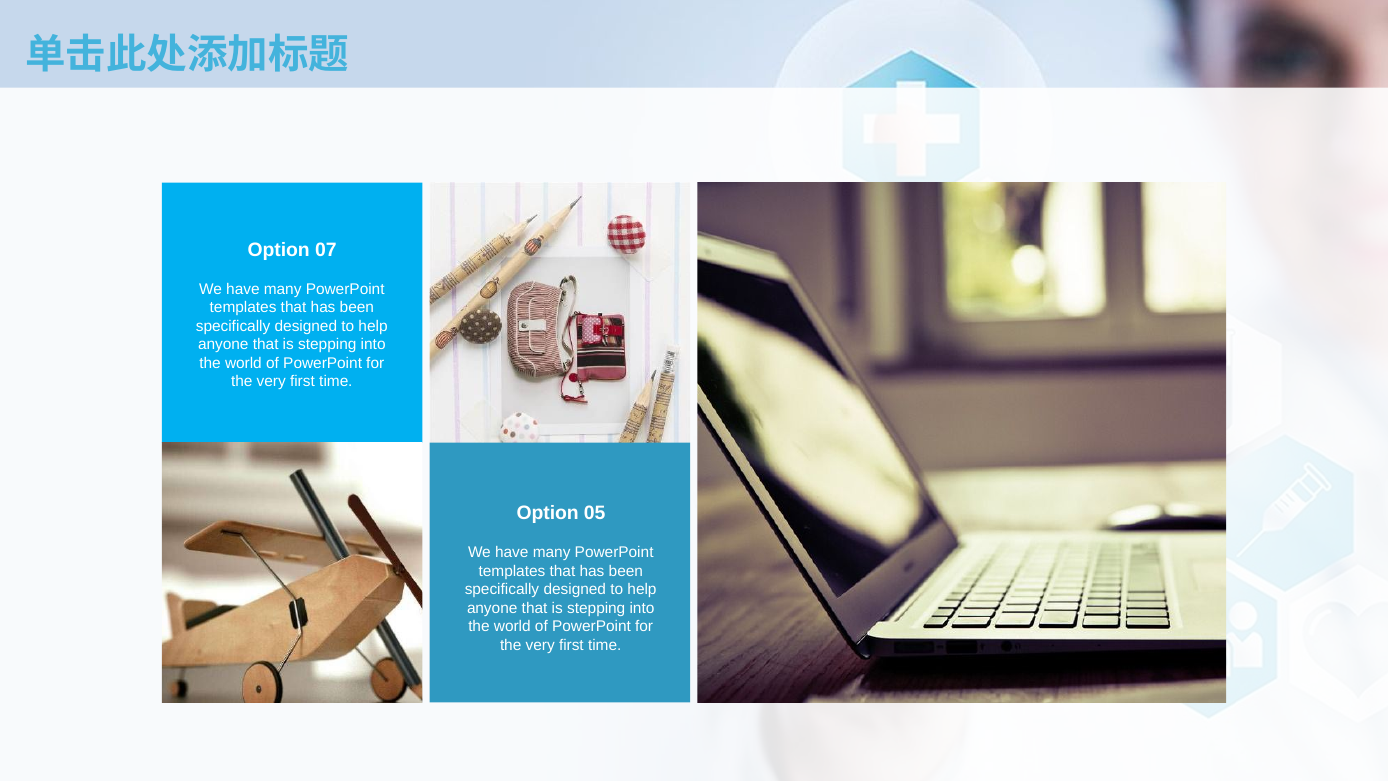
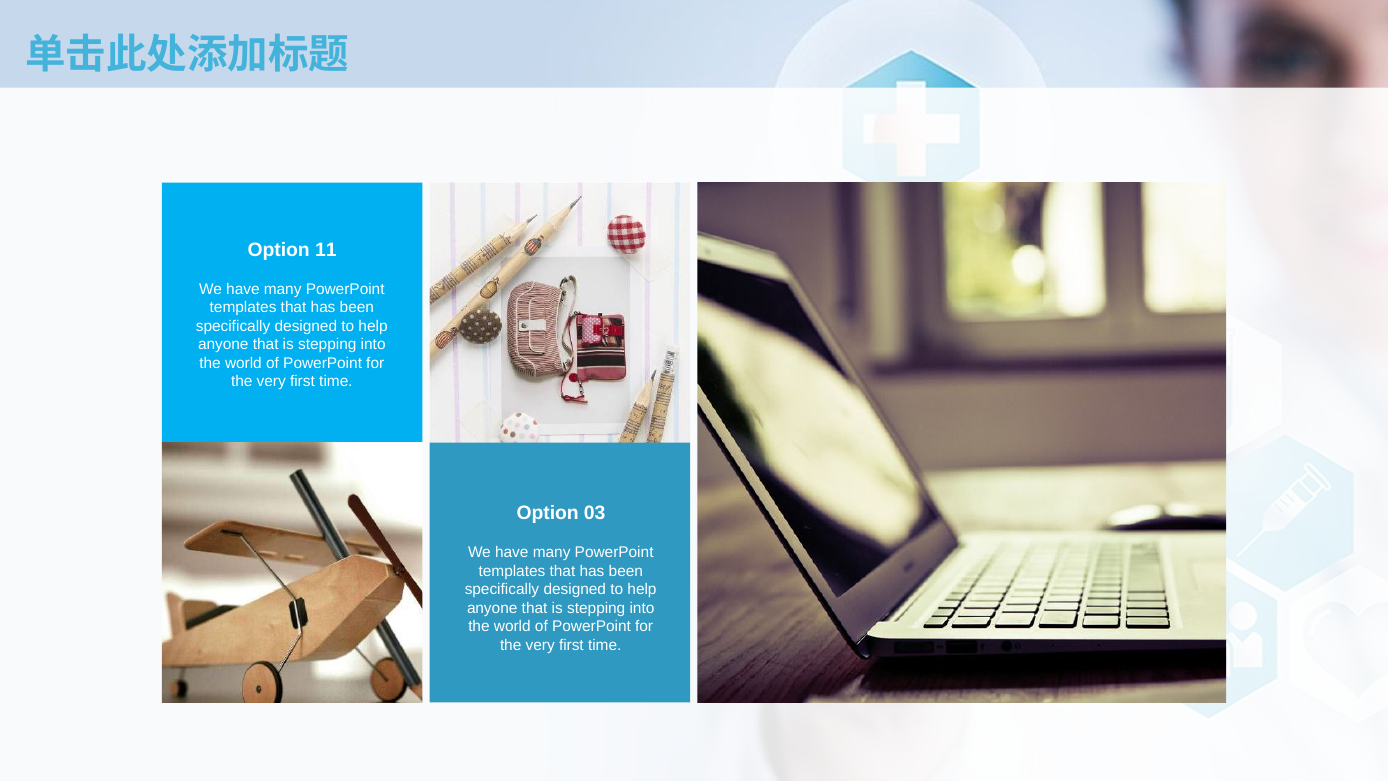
07: 07 -> 11
05: 05 -> 03
